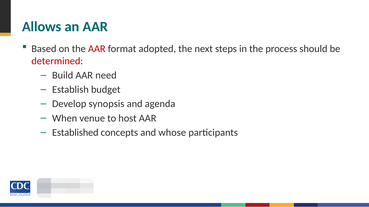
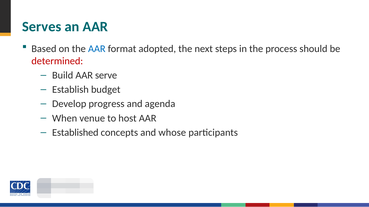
Allows: Allows -> Serves
AAR at (97, 49) colour: red -> blue
need: need -> serve
synopsis: synopsis -> progress
